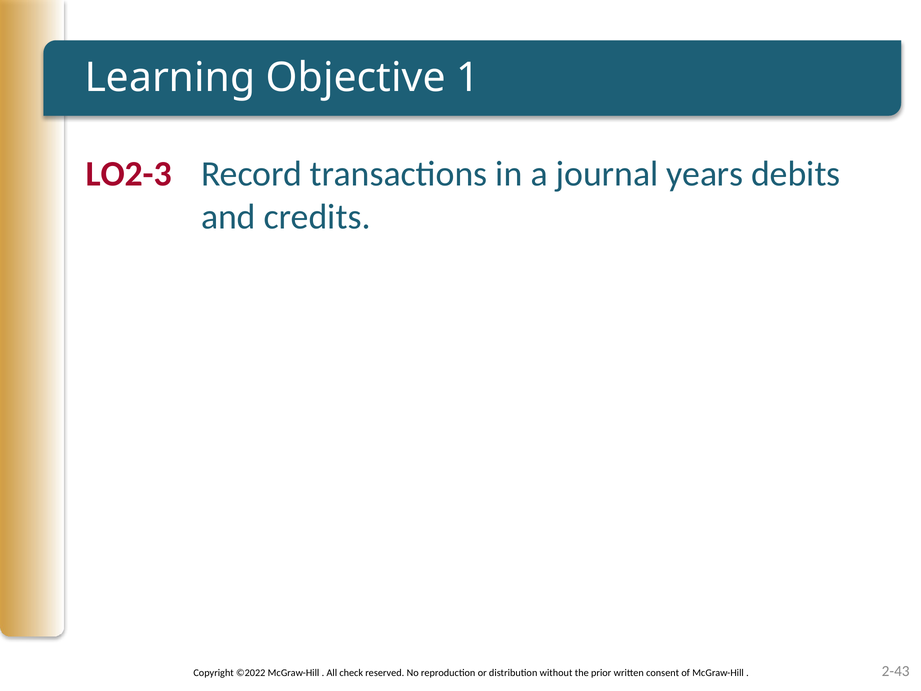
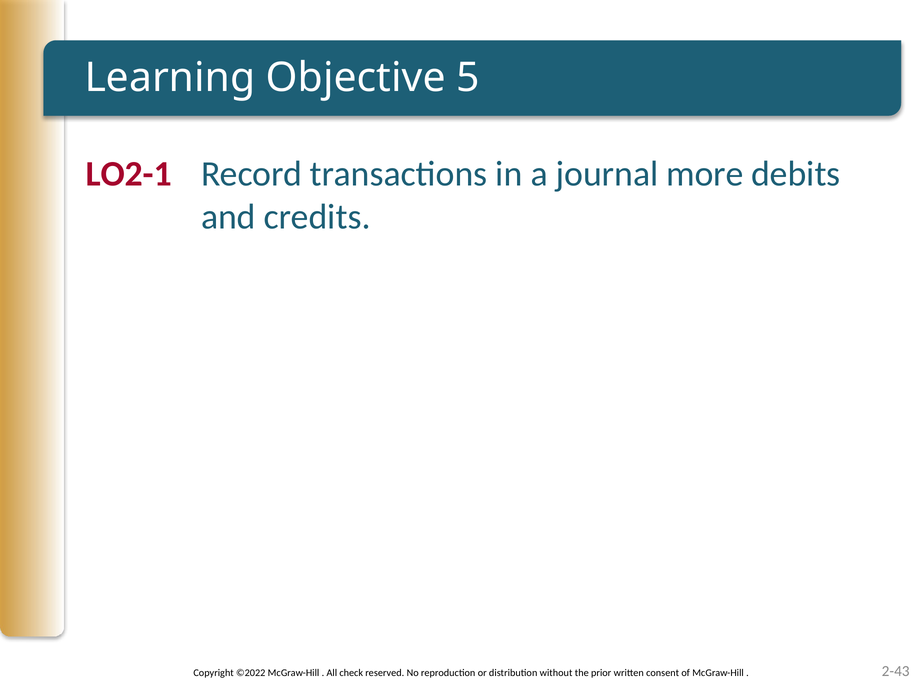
1: 1 -> 5
LO2-3: LO2-3 -> LO2-1
years: years -> more
